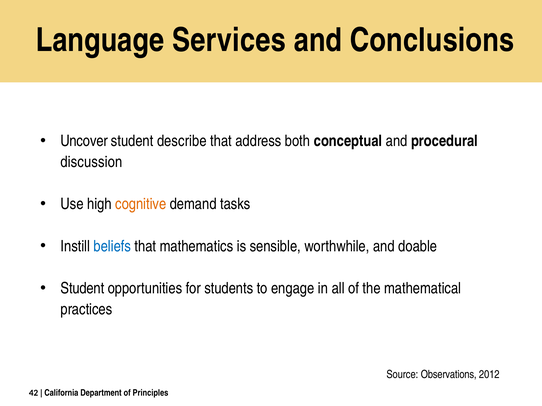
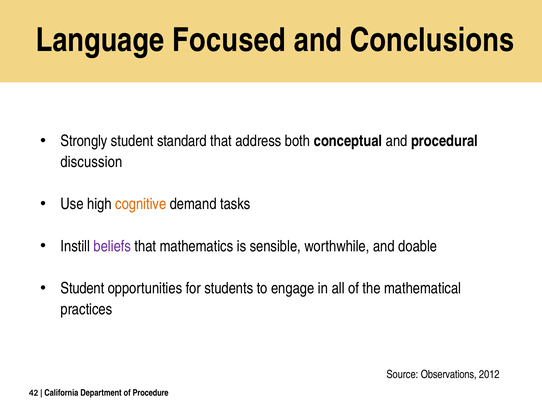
Services: Services -> Focused
Uncover: Uncover -> Strongly
describe: describe -> standard
beliefs colour: blue -> purple
Principles: Principles -> Procedure
